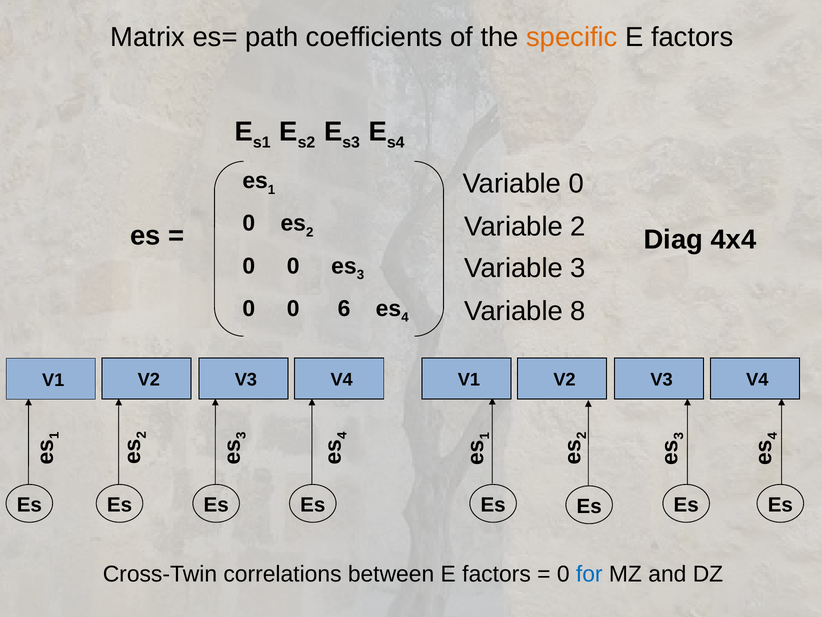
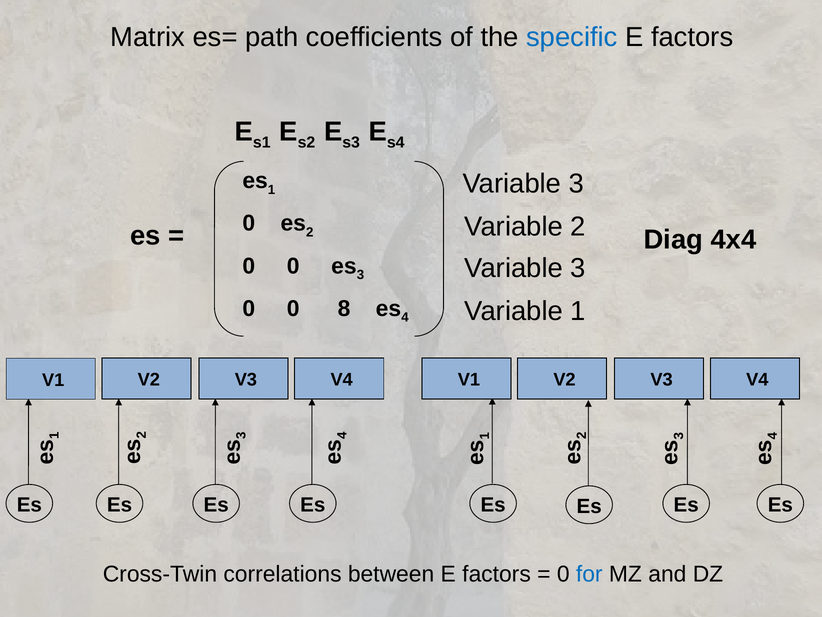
specific colour: orange -> blue
0 at (576, 184): 0 -> 3
6: 6 -> 8
Variable 8: 8 -> 1
